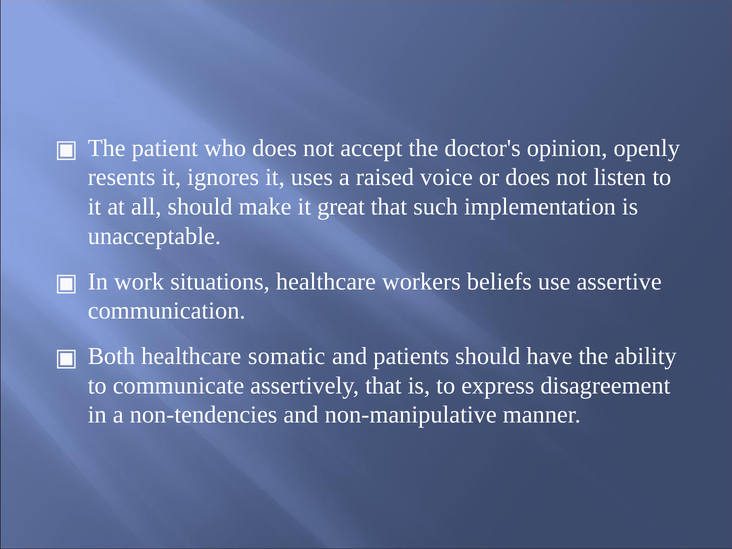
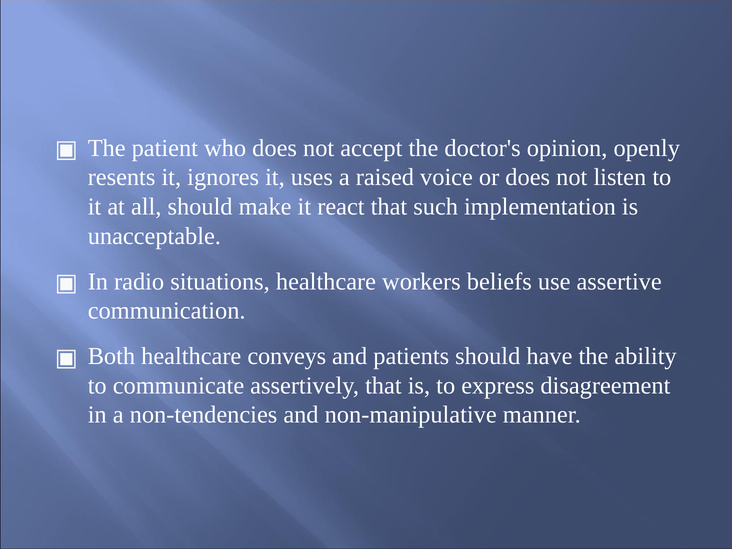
great: great -> react
work: work -> radio
somatic: somatic -> conveys
